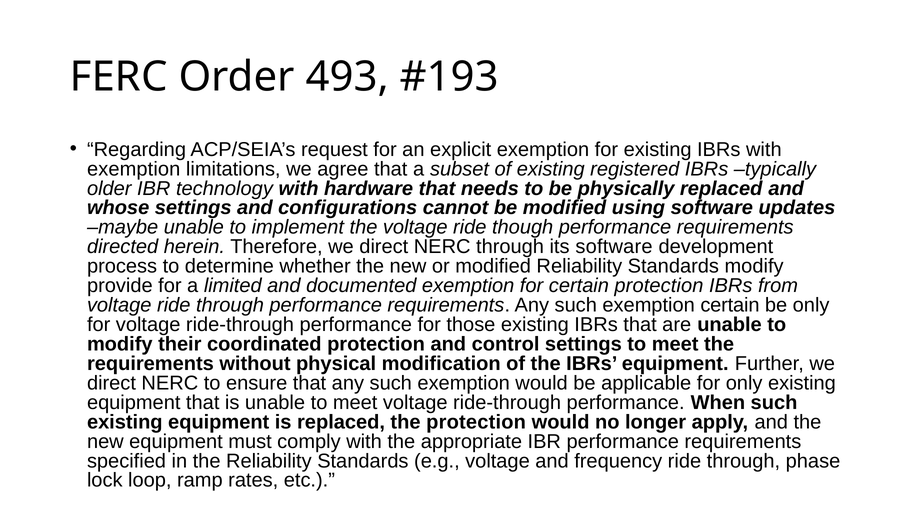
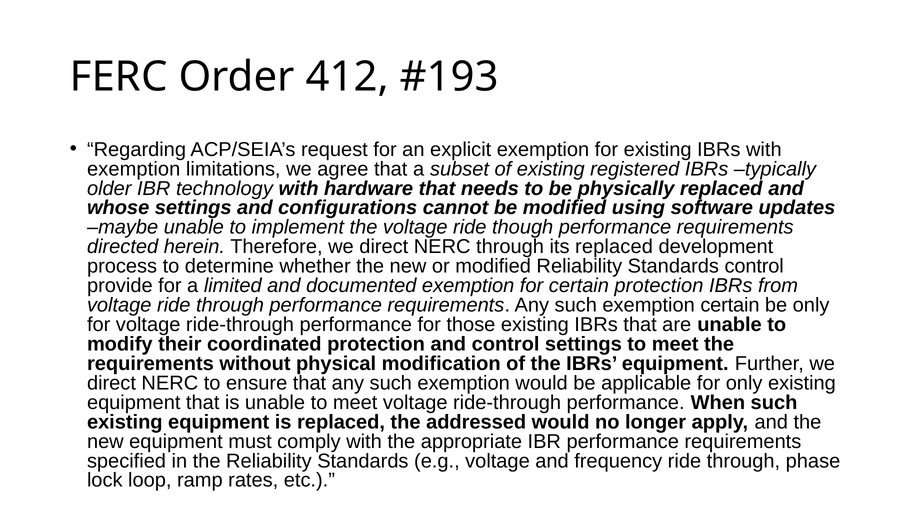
493: 493 -> 412
its software: software -> replaced
Standards modify: modify -> control
the protection: protection -> addressed
